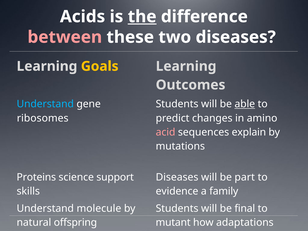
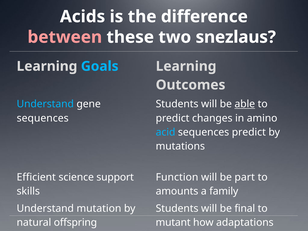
the underline: present -> none
two diseases: diseases -> snezlaus
Goals colour: yellow -> light blue
ribosomes at (43, 118): ribosomes -> sequences
acid colour: pink -> light blue
sequences explain: explain -> predict
Proteins: Proteins -> Efficient
Diseases at (177, 177): Diseases -> Function
evidence: evidence -> amounts
molecule: molecule -> mutation
